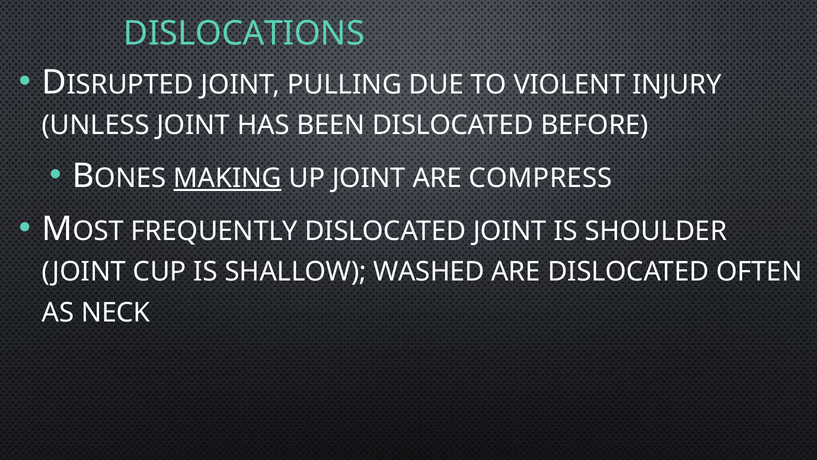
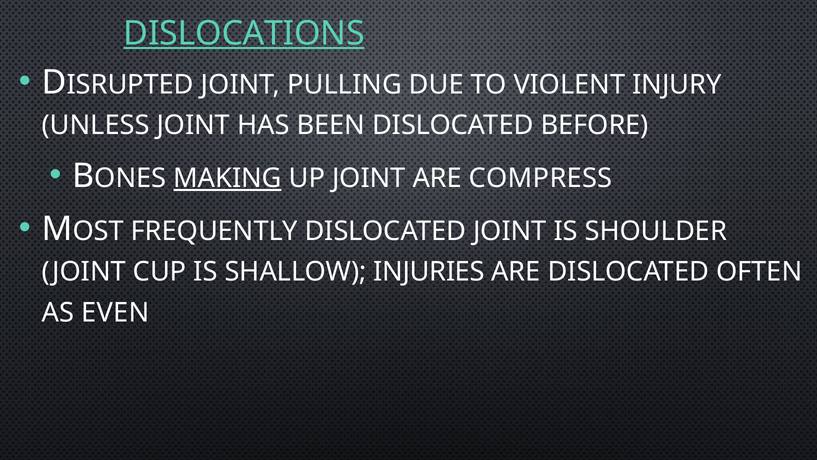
DISLOCATIONS underline: none -> present
WASHED: WASHED -> INJURIES
NECK: NECK -> EVEN
